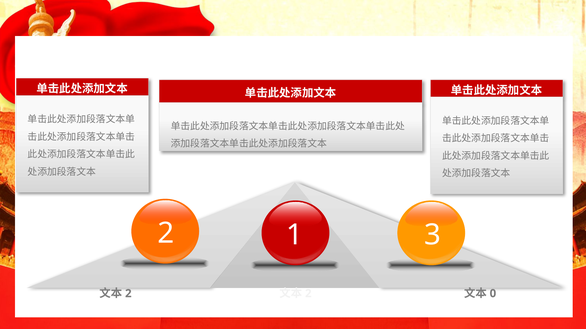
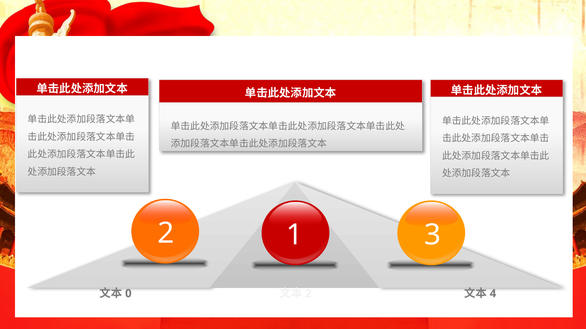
2 at (128, 294): 2 -> 0
0: 0 -> 4
